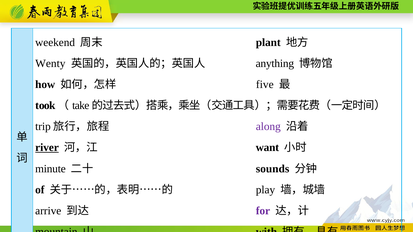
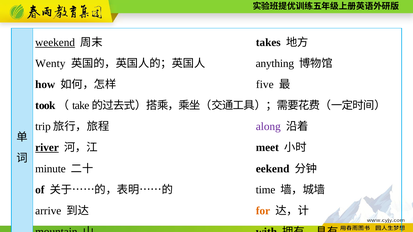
weekend underline: none -> present
plant at (268, 43): plant -> takes
want: want -> meet
sounds: sounds -> eekend
play: play -> time
for colour: purple -> orange
